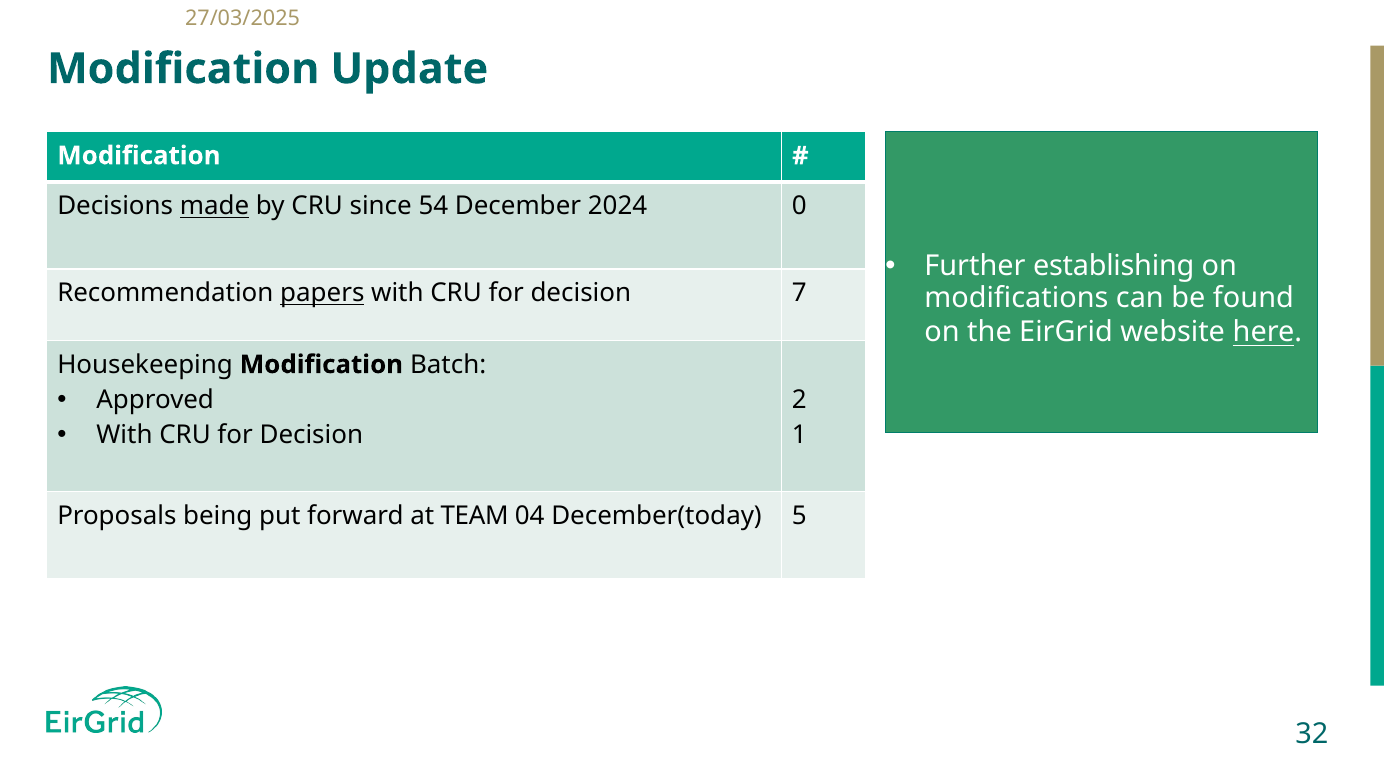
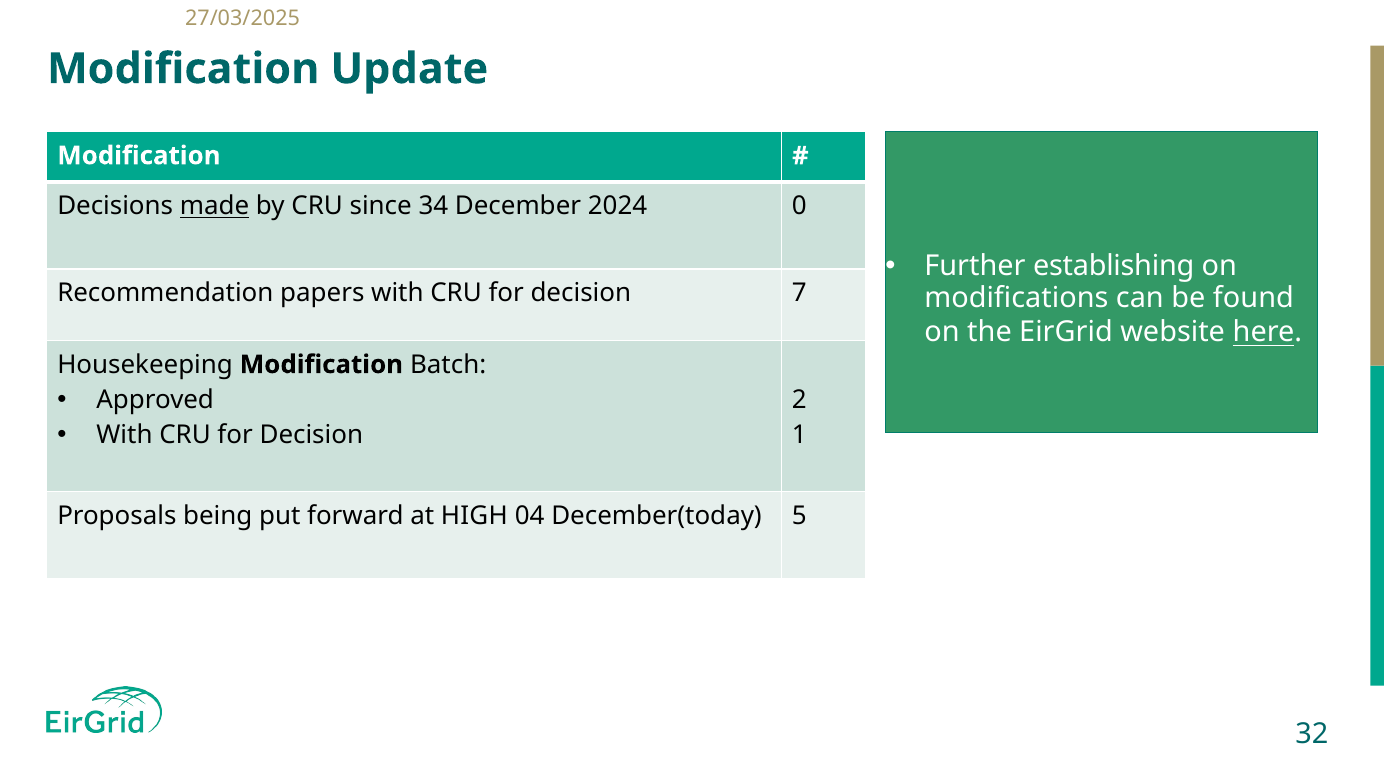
54: 54 -> 34
papers underline: present -> none
TEAM: TEAM -> HIGH
